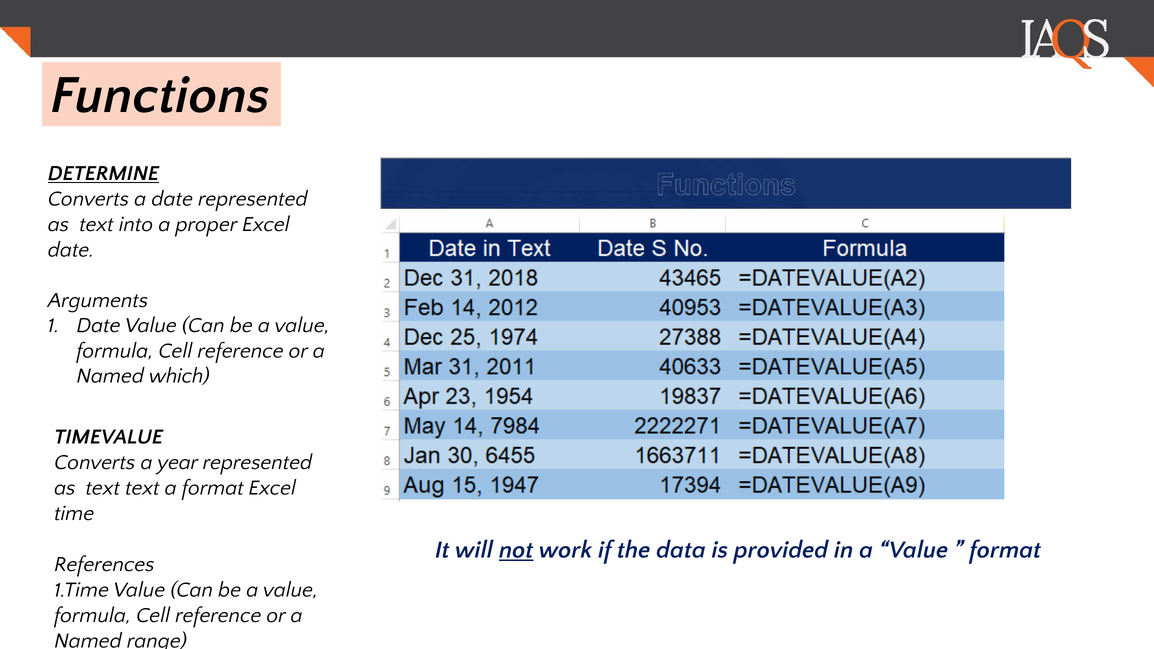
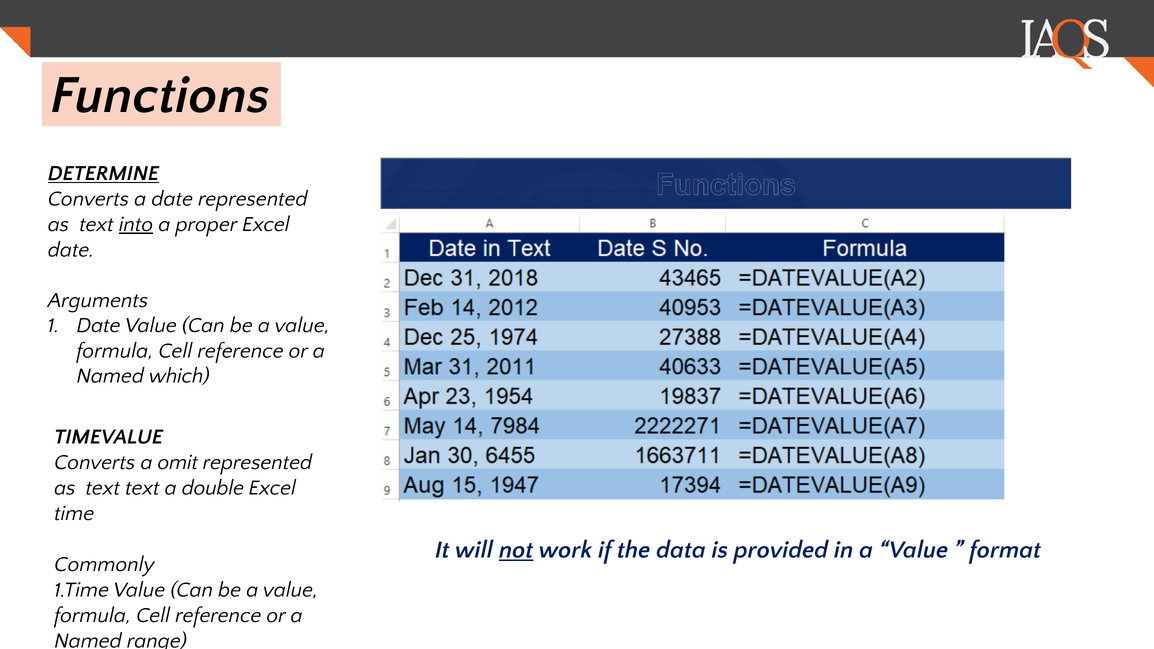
into underline: none -> present
year: year -> omit
a format: format -> double
References: References -> Commonly
